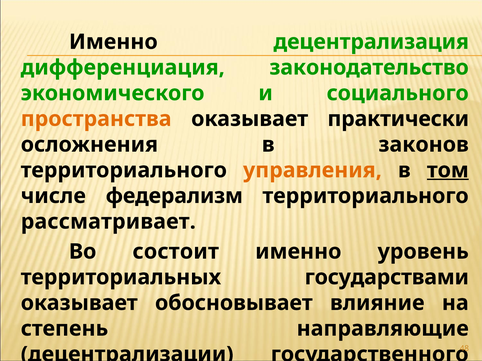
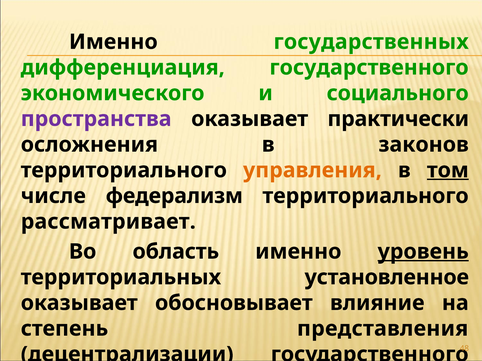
децентрализация: децентрализация -> государственных
дифференциация законодательство: законодательство -> государственного
пространства colour: orange -> purple
состоит: состоит -> область
уровень underline: none -> present
государствами: государствами -> установленное
направляющие: направляющие -> представления
